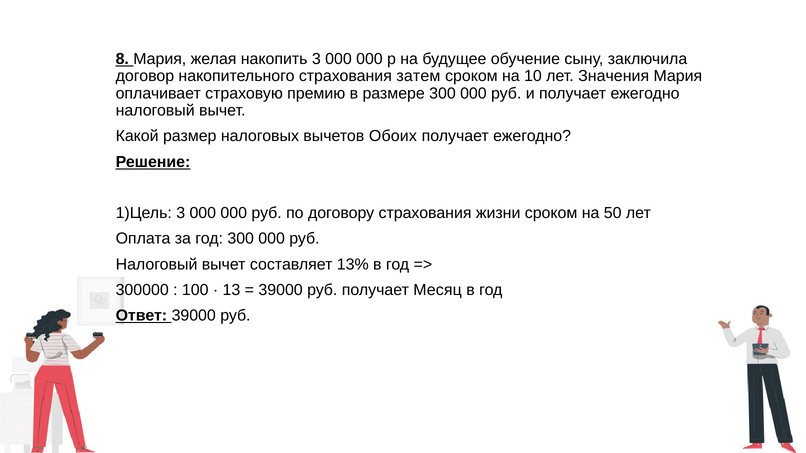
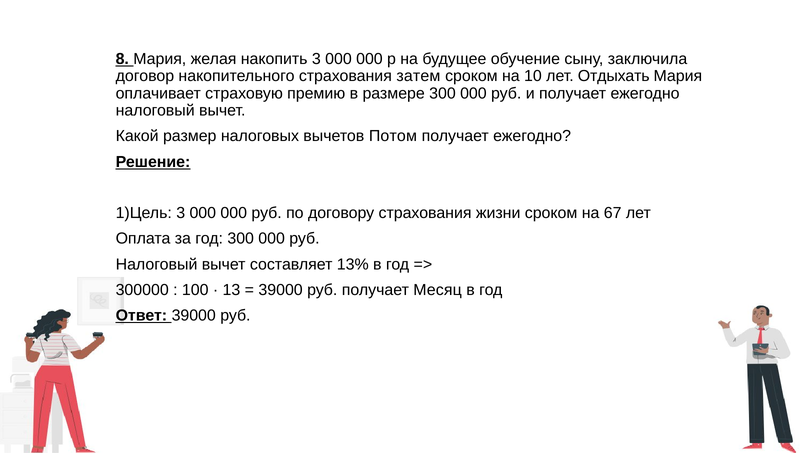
Значения: Значения -> Отдыхать
Обоих: Обоих -> Потом
50: 50 -> 67
